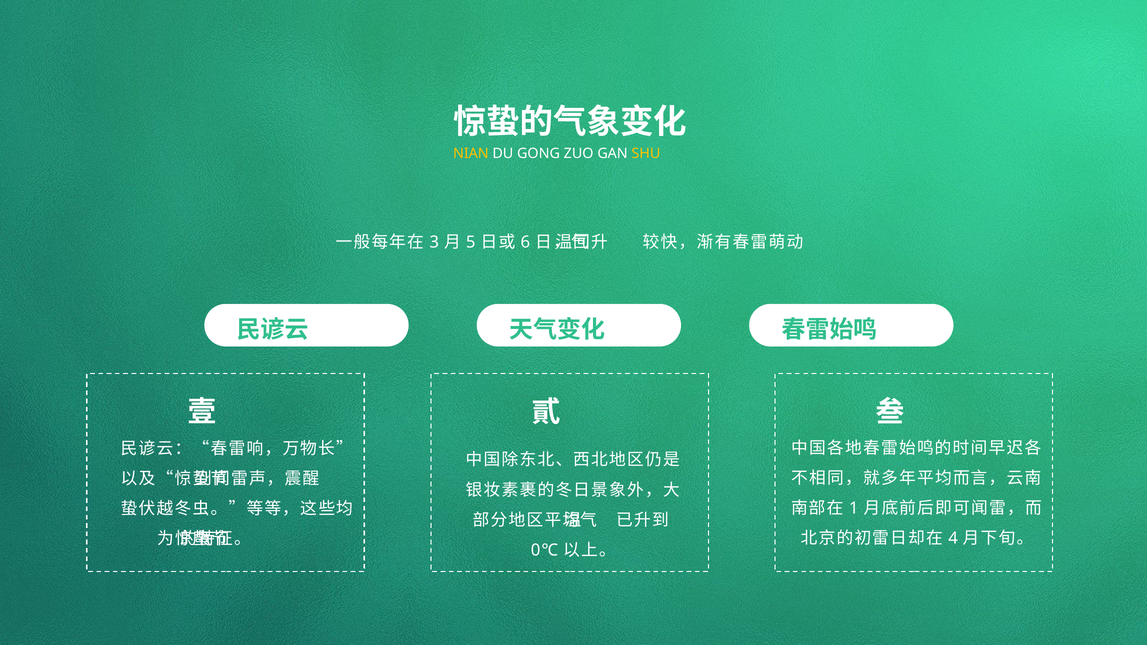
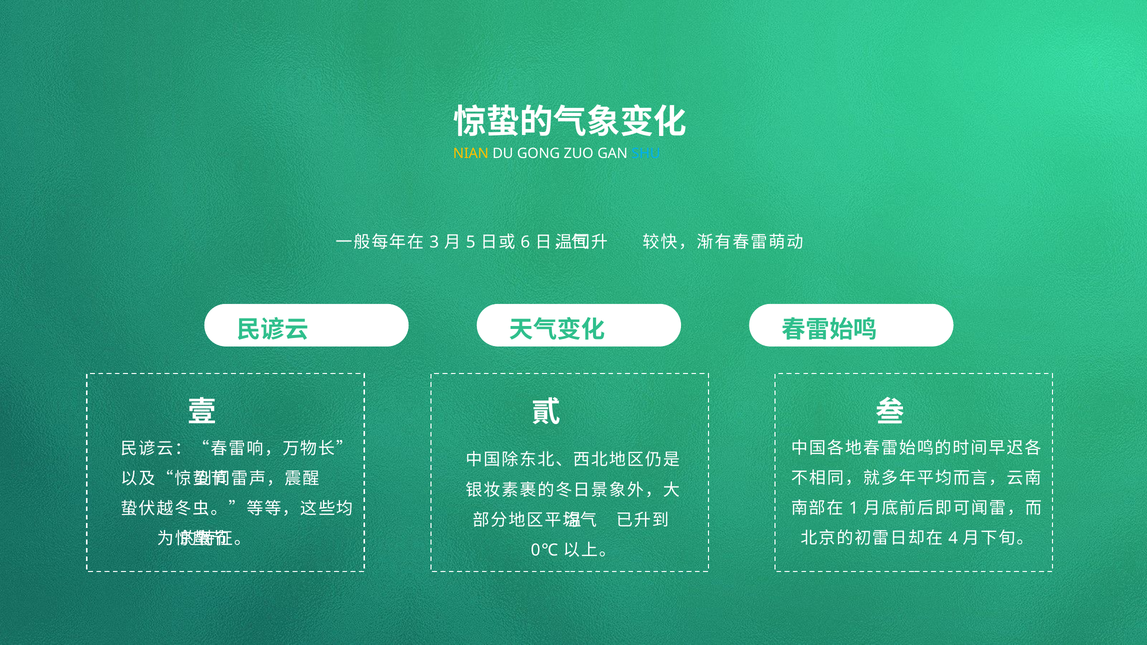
SHU colour: yellow -> light blue
